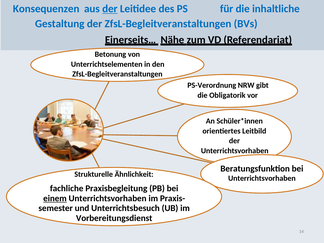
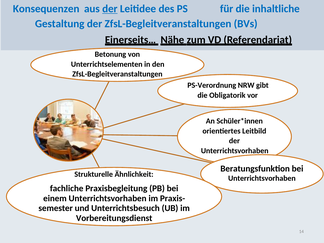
einem underline: present -> none
